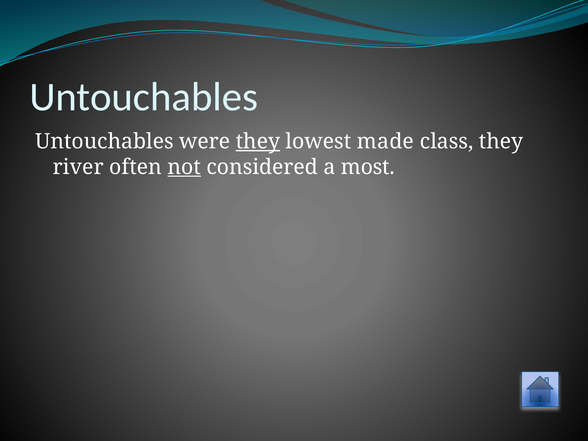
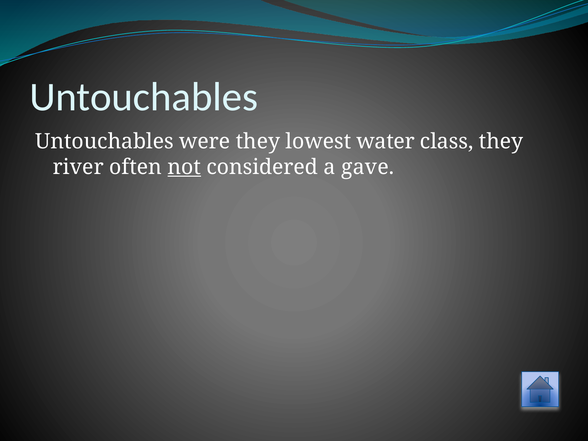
they at (258, 142) underline: present -> none
made: made -> water
most: most -> gave
